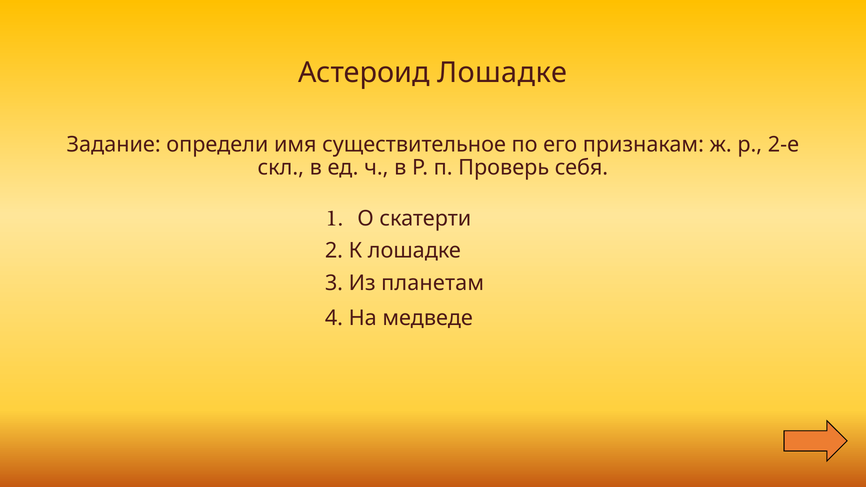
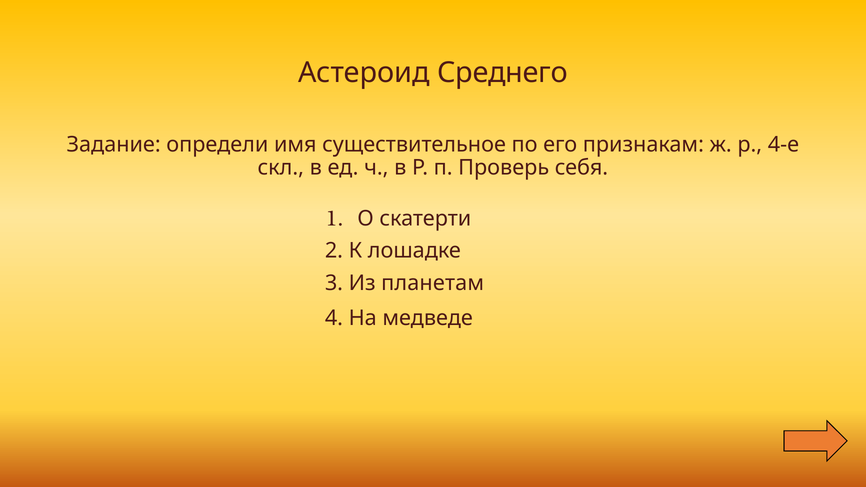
Астероид Лошадке: Лошадке -> Среднего
2-е: 2-е -> 4-е
